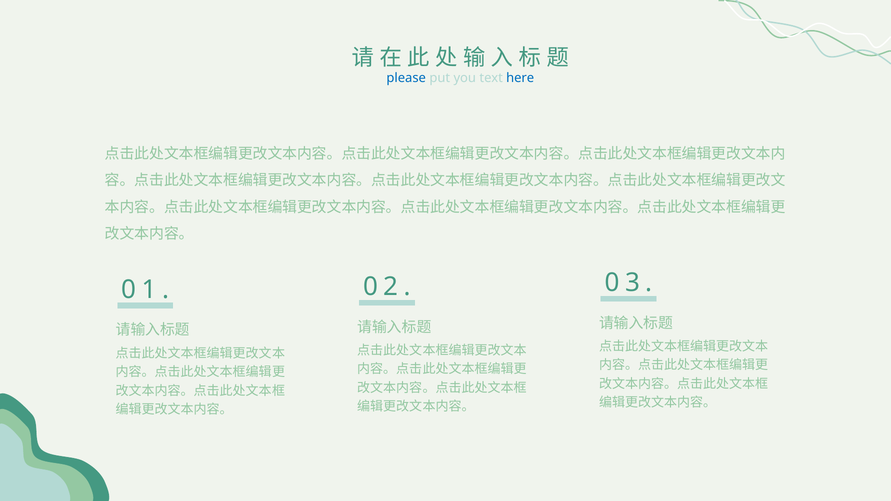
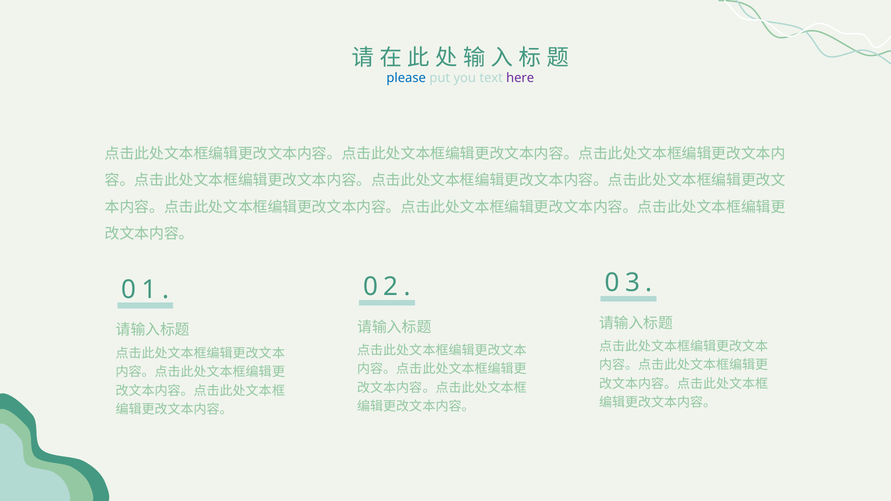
here colour: blue -> purple
